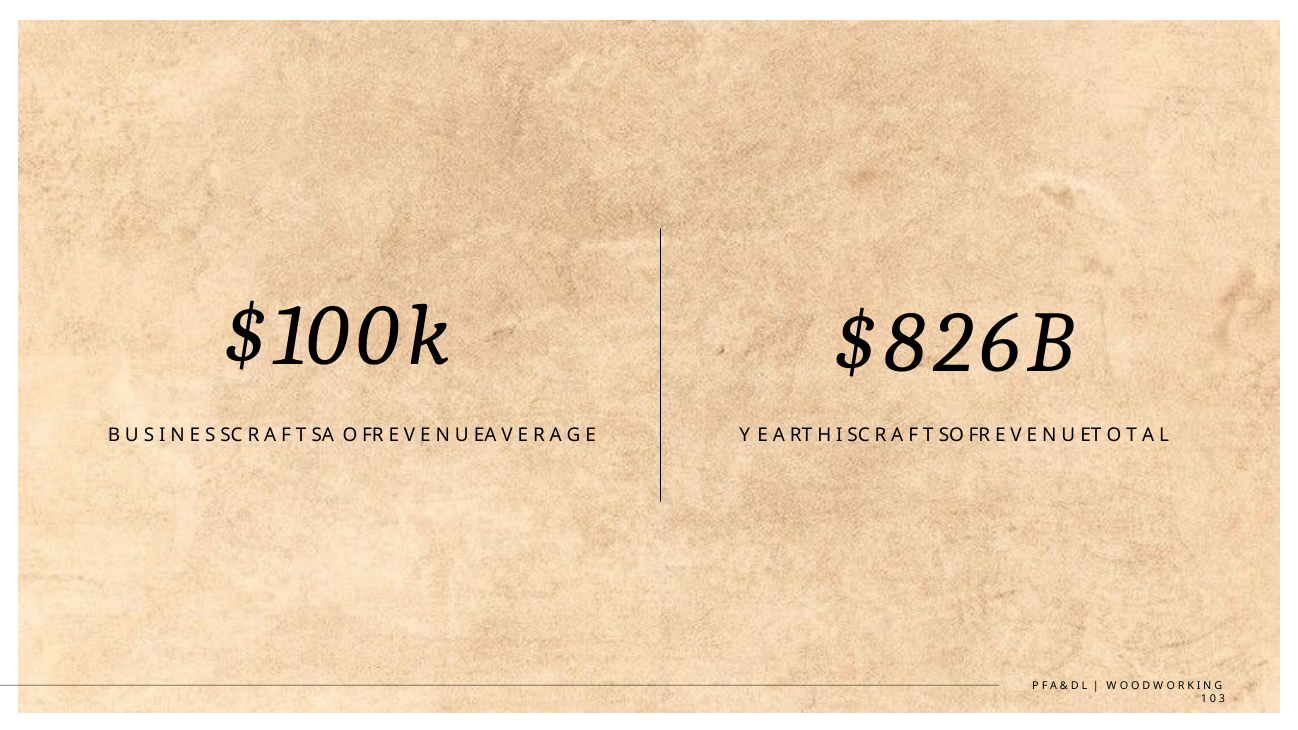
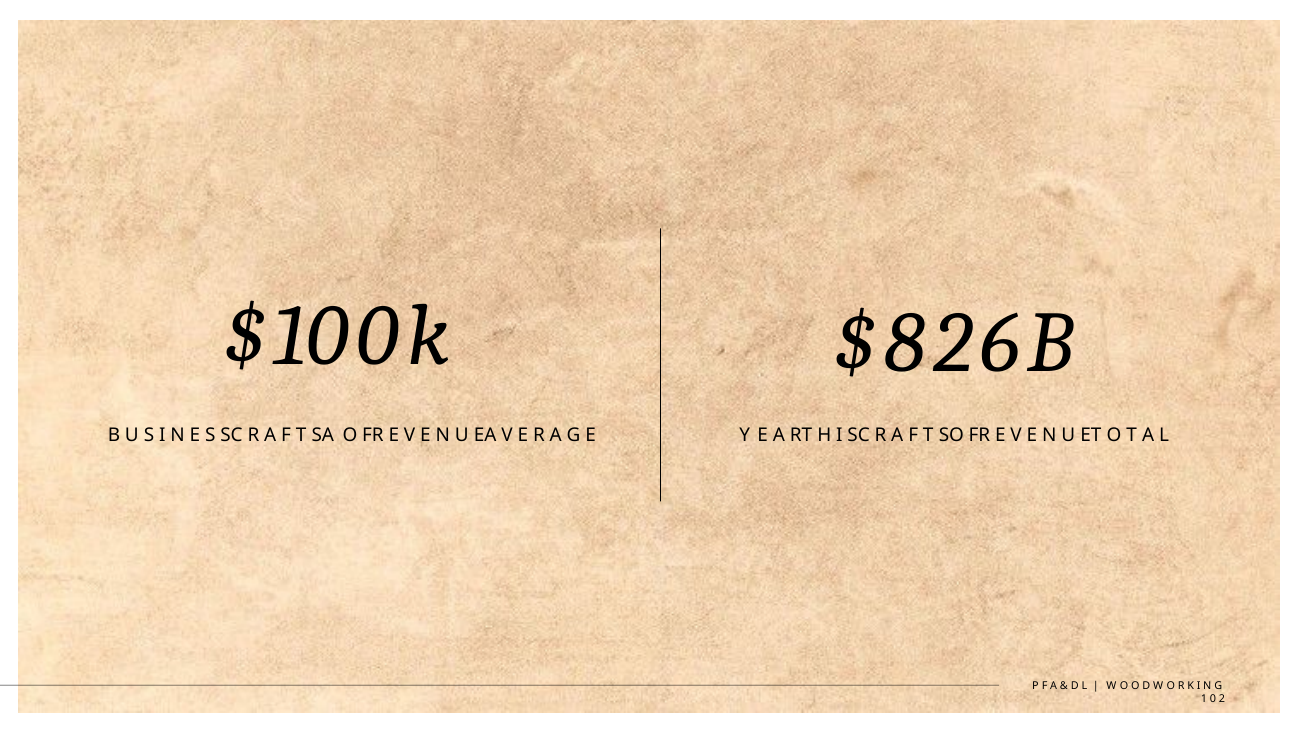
3: 3 -> 2
